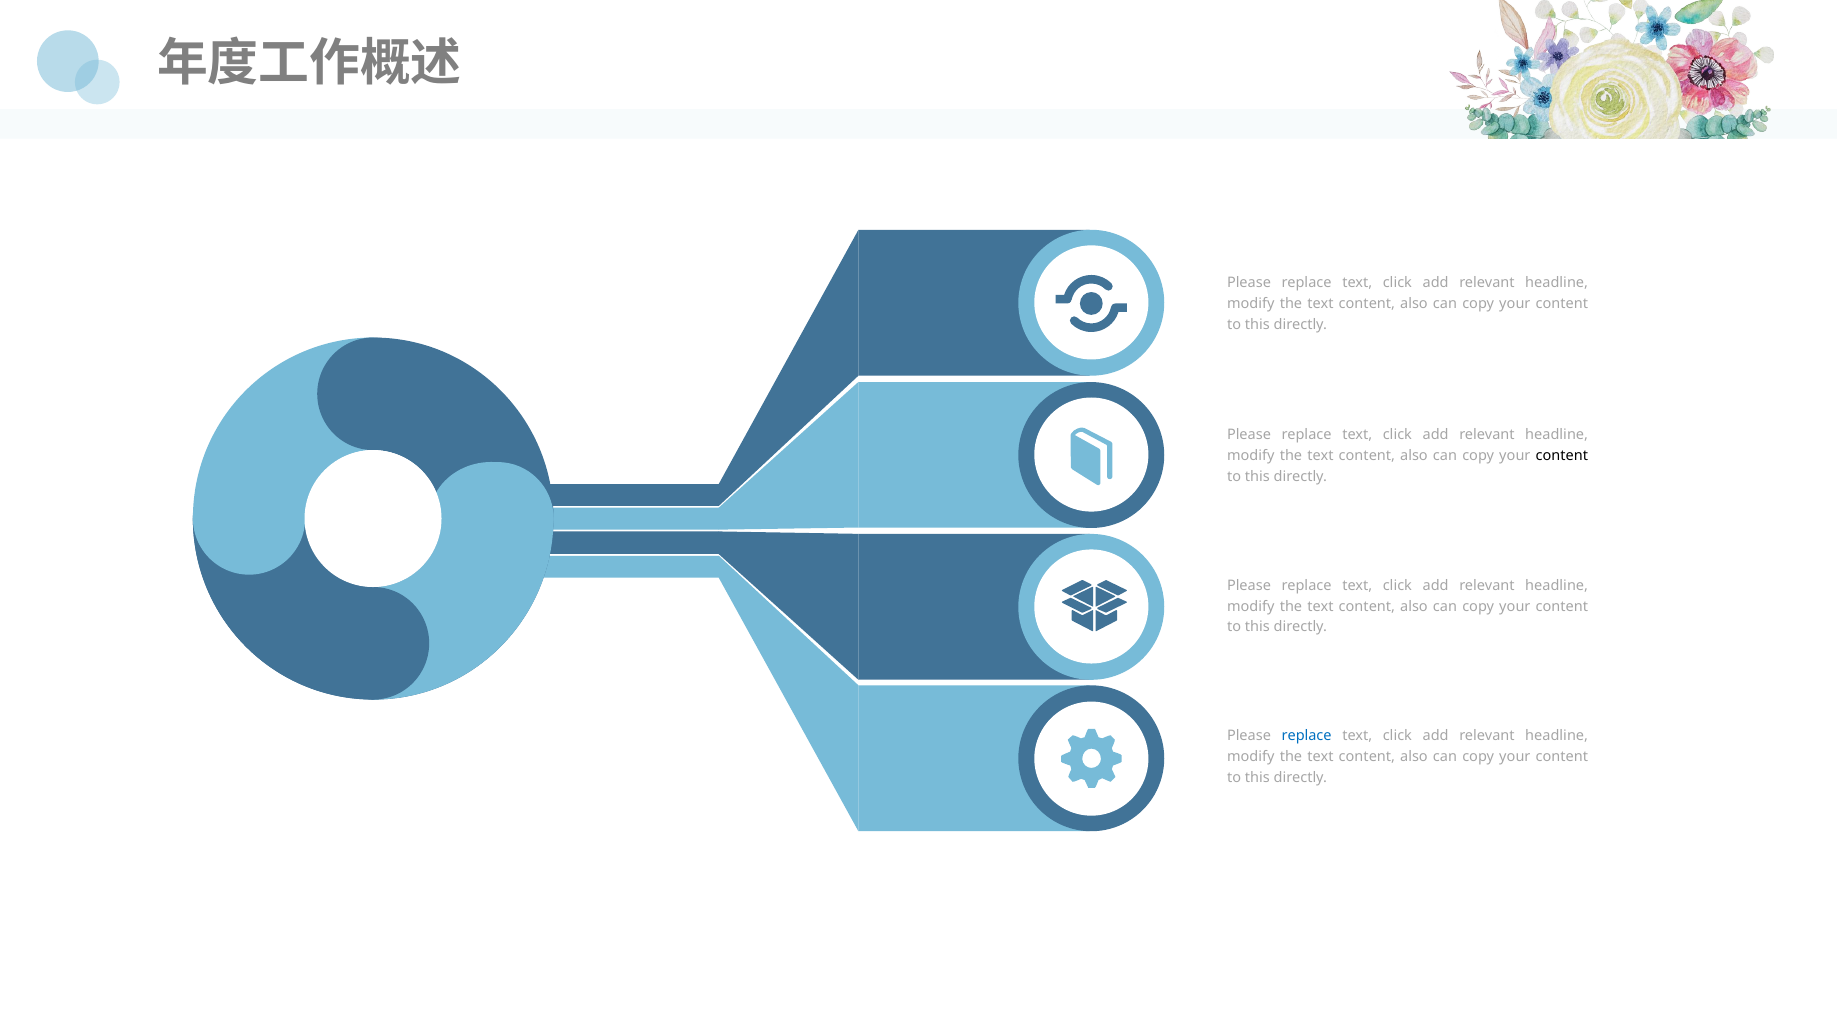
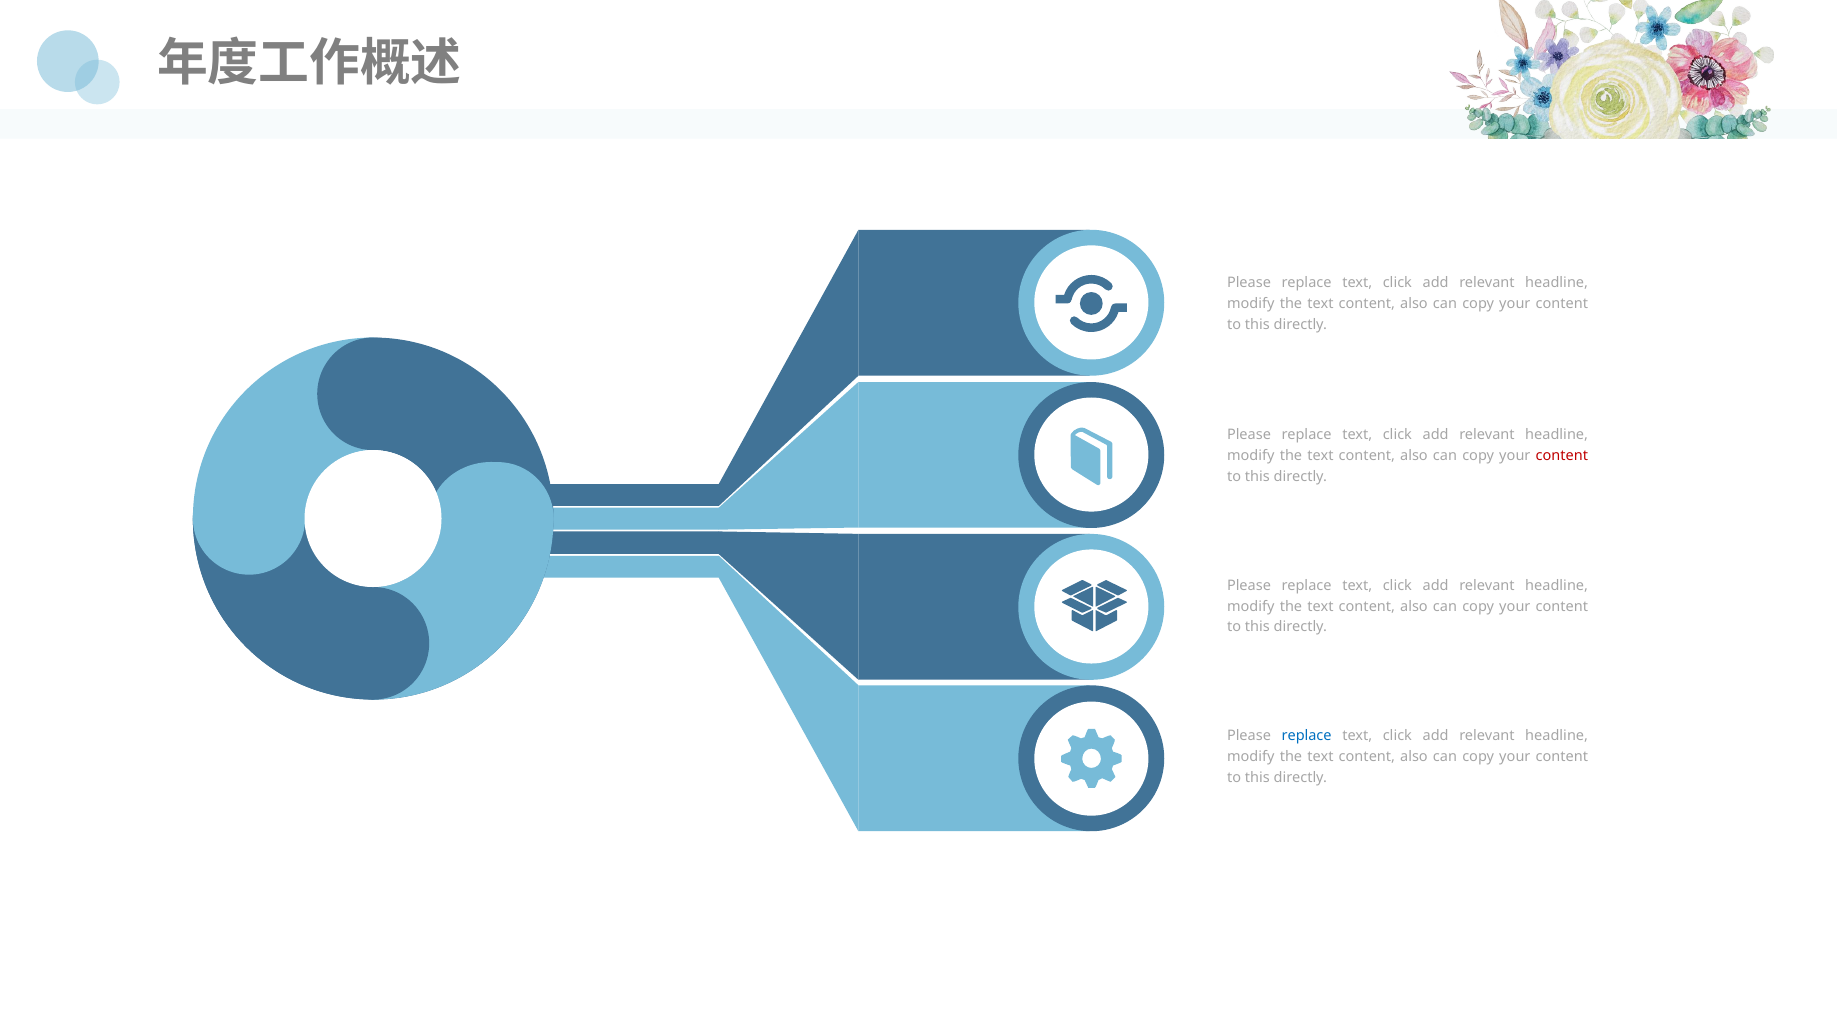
content at (1562, 456) colour: black -> red
